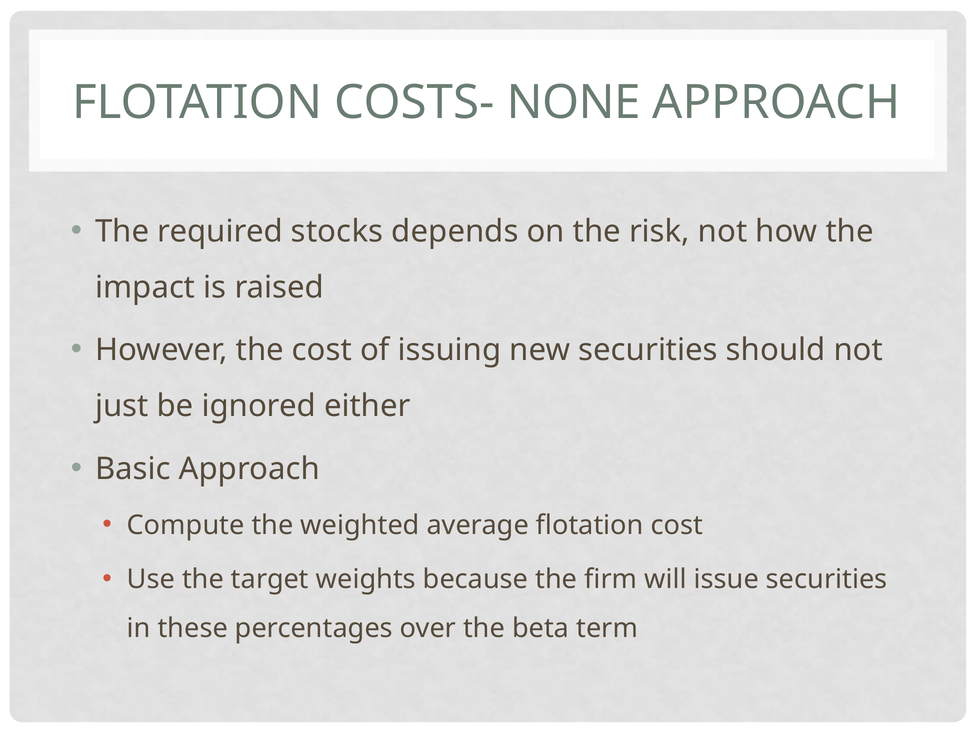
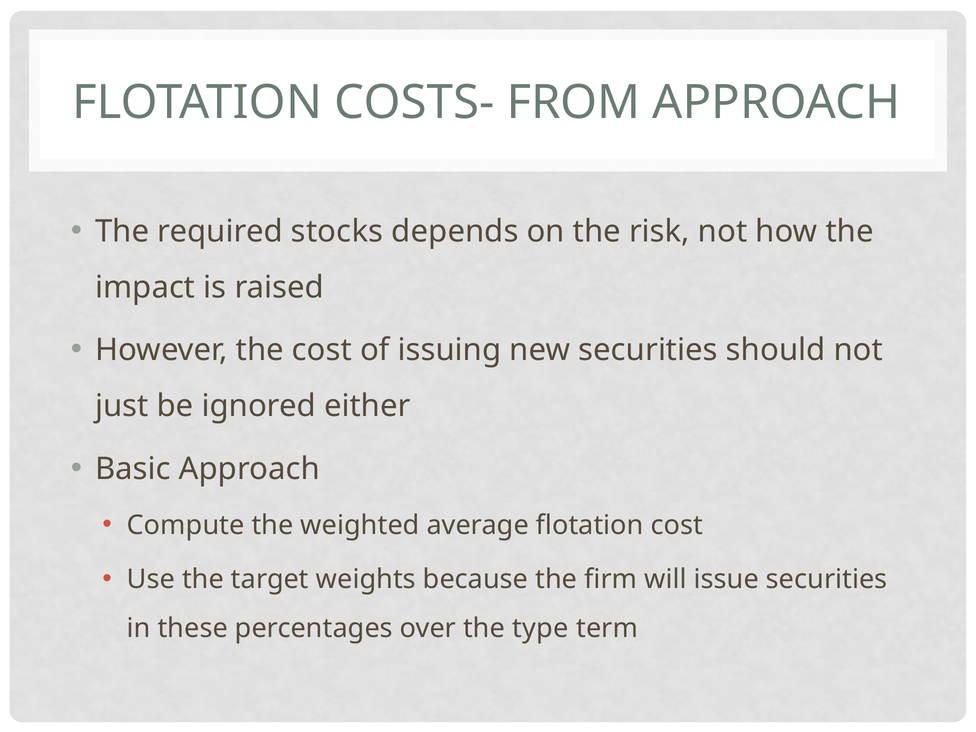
NONE: NONE -> FROM
beta: beta -> type
